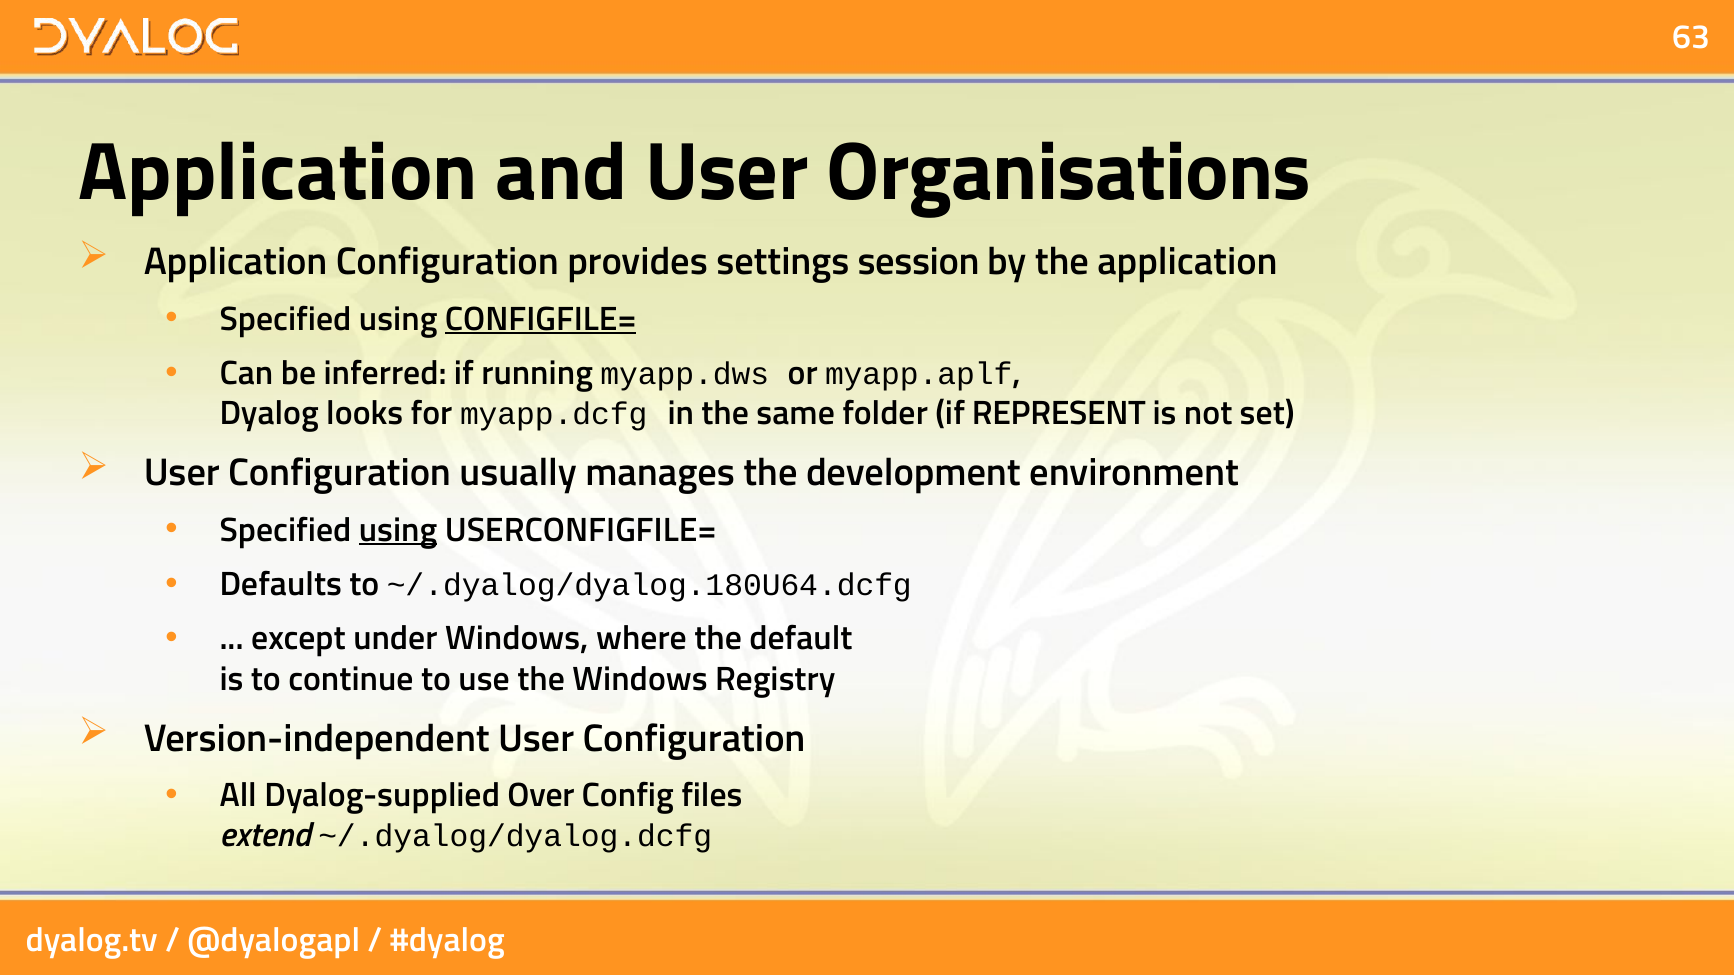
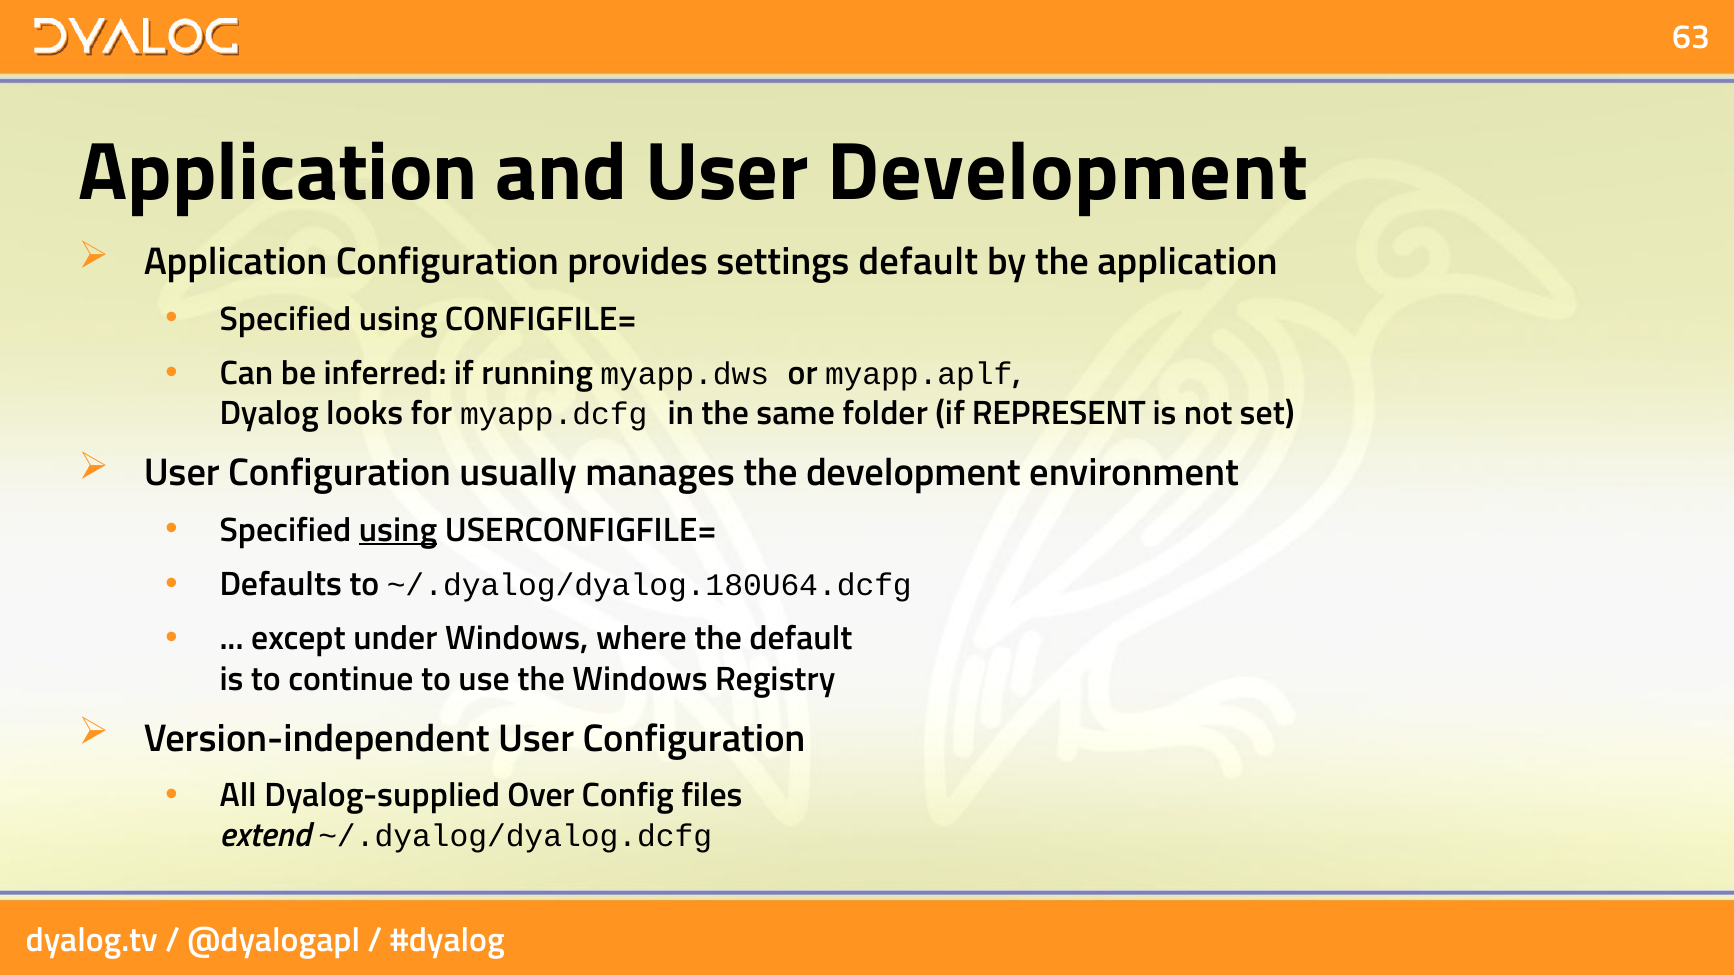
User Organisations: Organisations -> Development
settings session: session -> default
CONFIGFILE= underline: present -> none
